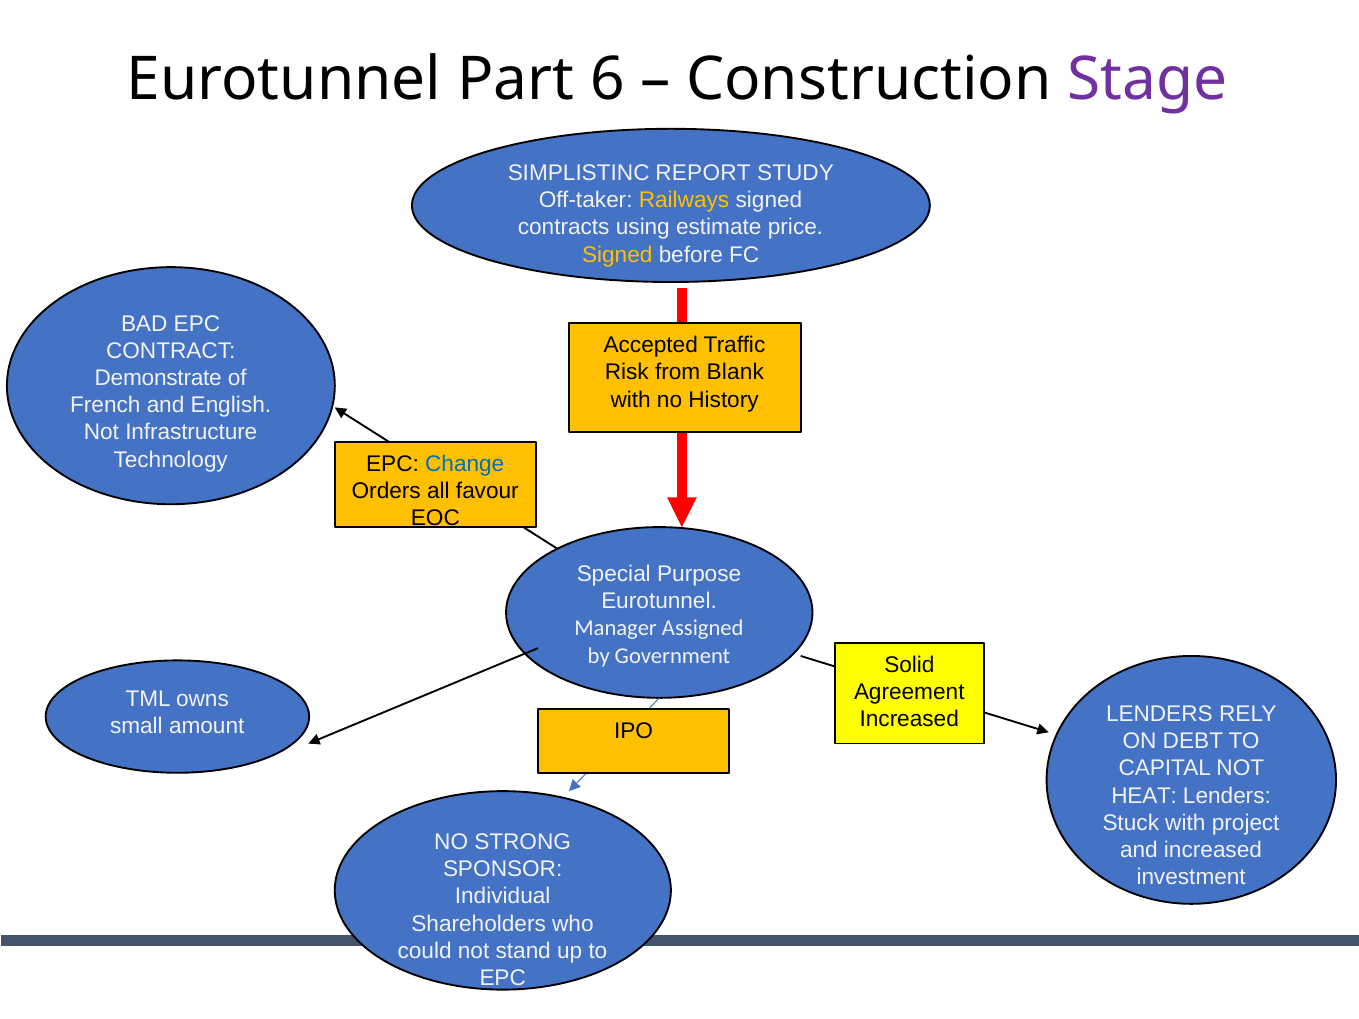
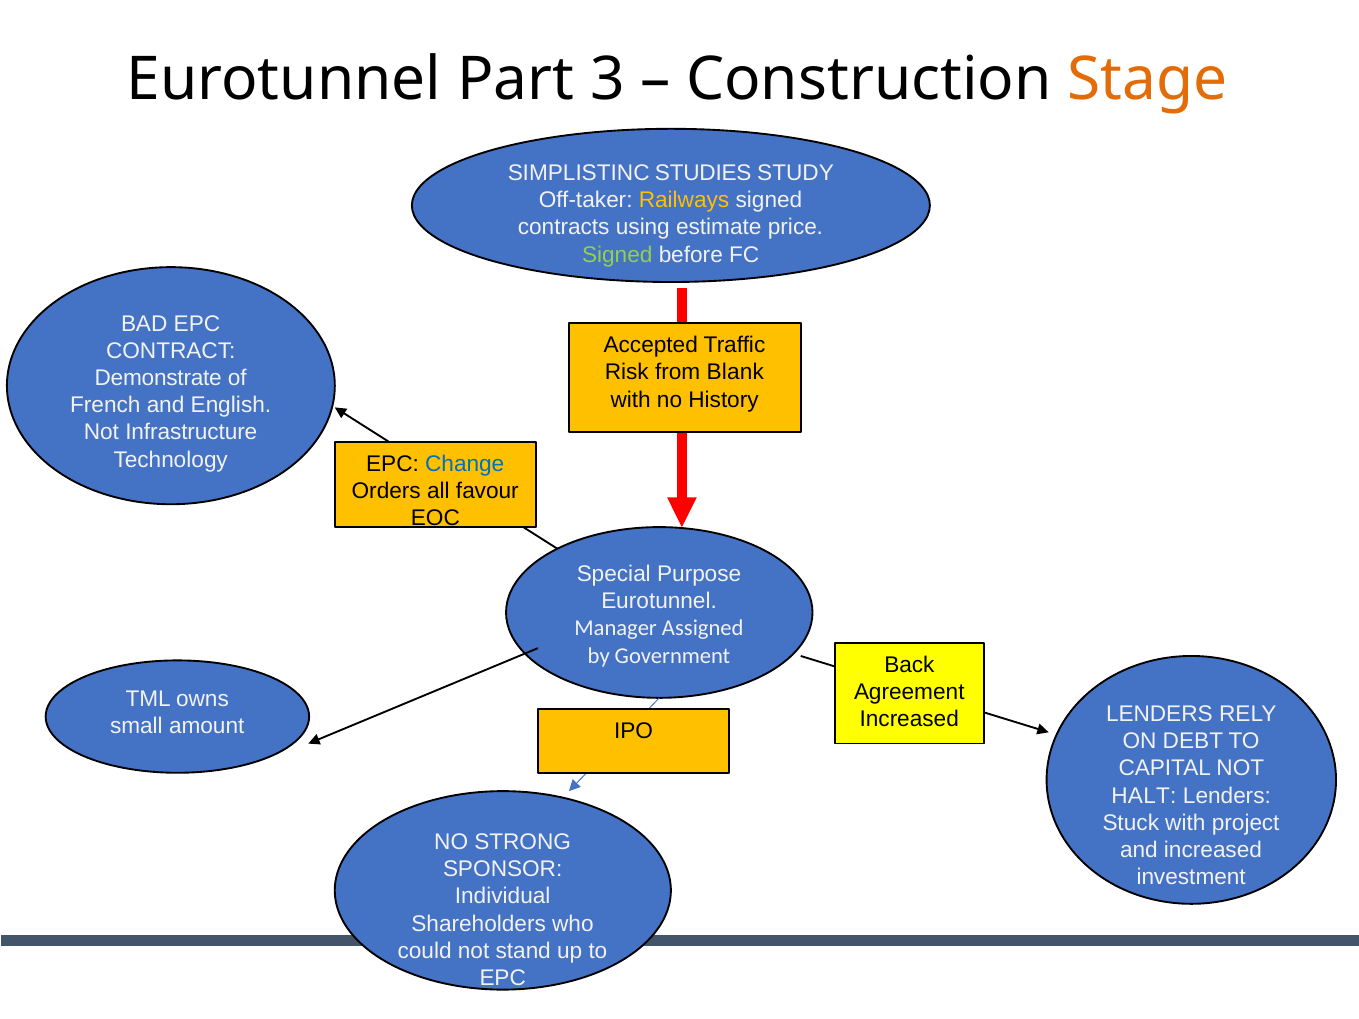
6: 6 -> 3
Stage colour: purple -> orange
REPORT: REPORT -> STUDIES
Signed at (617, 255) colour: yellow -> light green
Solid: Solid -> Back
HEAT: HEAT -> HALT
